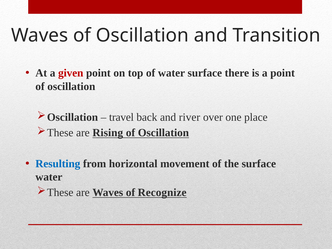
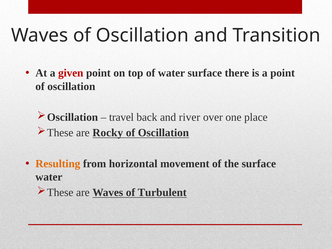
Rising: Rising -> Rocky
Resulting colour: blue -> orange
Recognize: Recognize -> Turbulent
